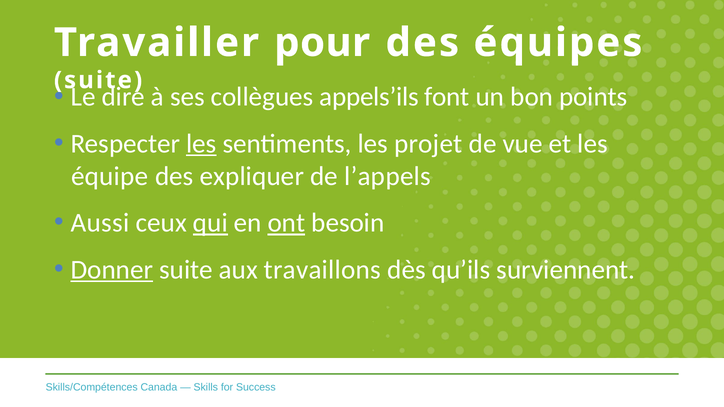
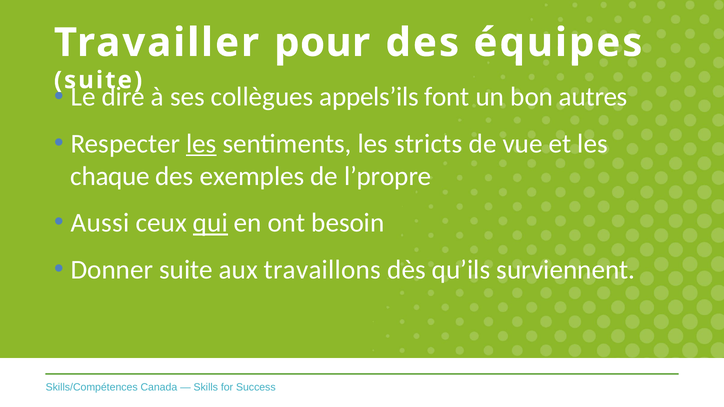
points: points -> autres
projet: projet -> stricts
équipe: équipe -> chaque
expliquer: expliquer -> exemples
l’appels: l’appels -> l’propre
ont underline: present -> none
Donner underline: present -> none
